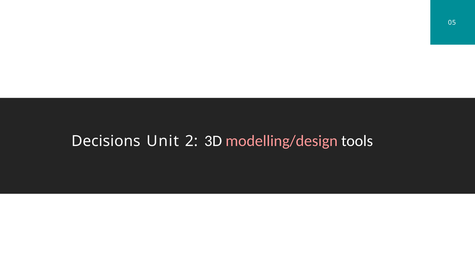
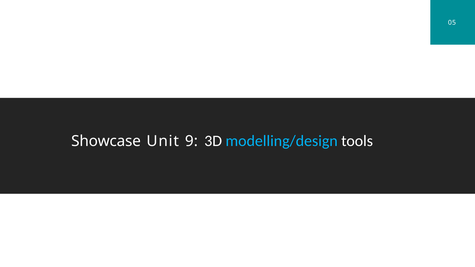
Decisions: Decisions -> Showcase
2: 2 -> 9
modelling/design colour: pink -> light blue
